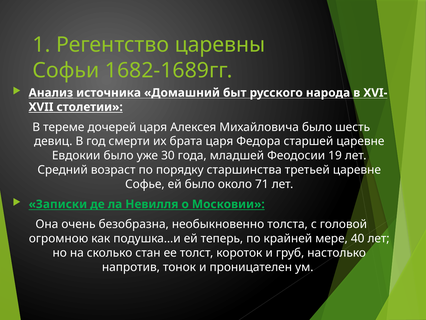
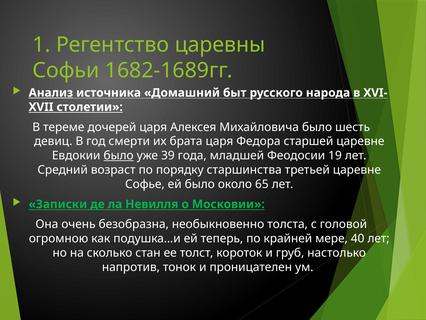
было at (119, 155) underline: none -> present
30: 30 -> 39
71: 71 -> 65
